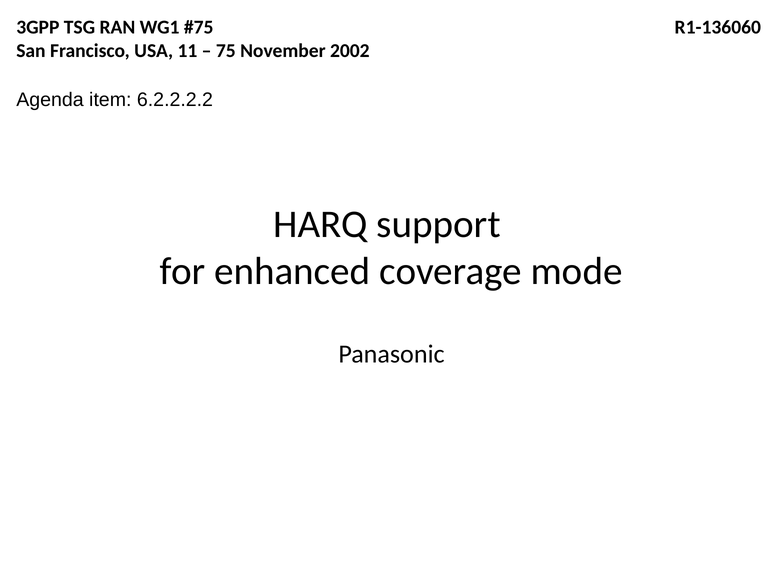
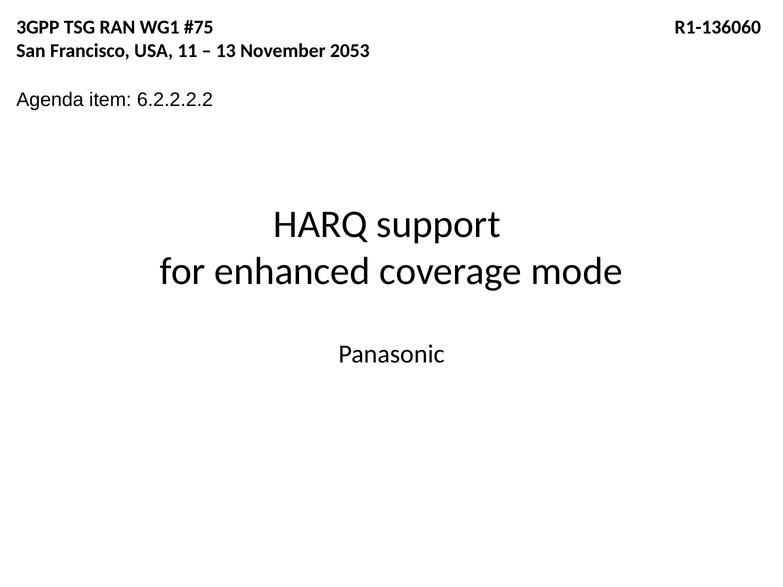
75: 75 -> 13
2002: 2002 -> 2053
